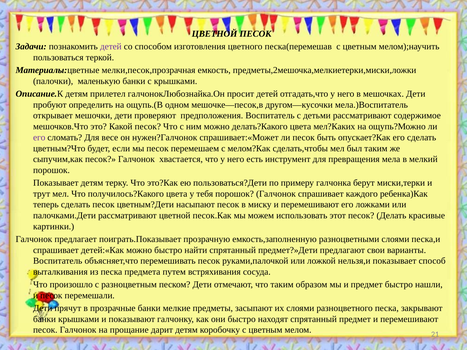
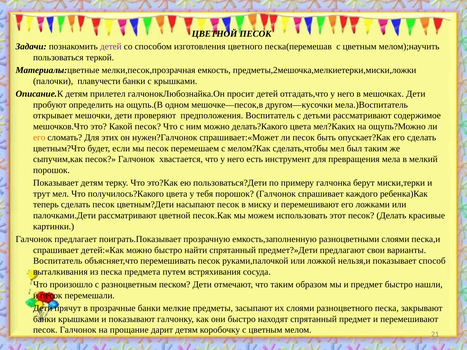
маленькую: маленькую -> плавучести
его at (39, 138) colour: purple -> orange
весе: весе -> этих
